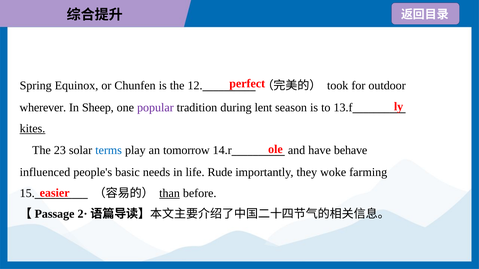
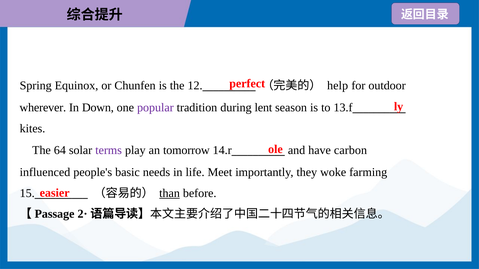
took: took -> help
Sheep: Sheep -> Down
kites underline: present -> none
23: 23 -> 64
terms colour: blue -> purple
behave: behave -> carbon
Rude: Rude -> Meet
